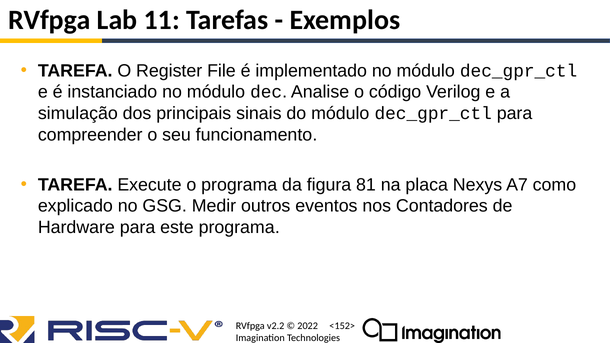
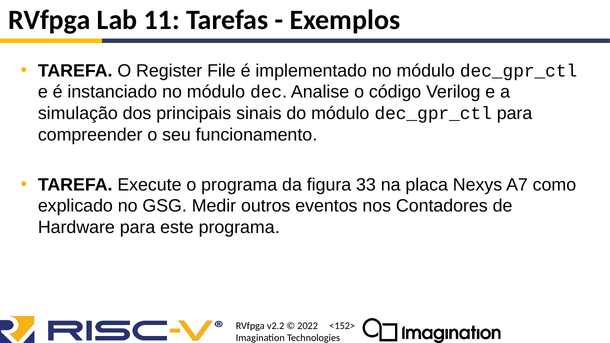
81: 81 -> 33
